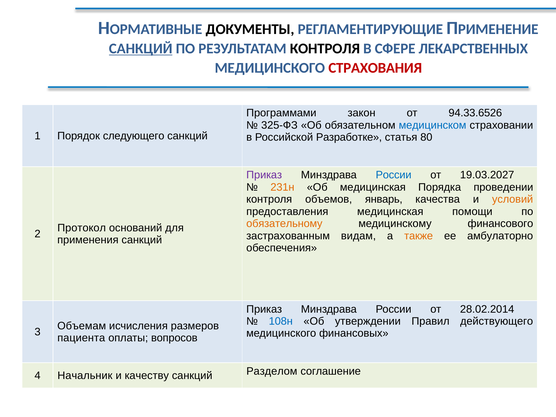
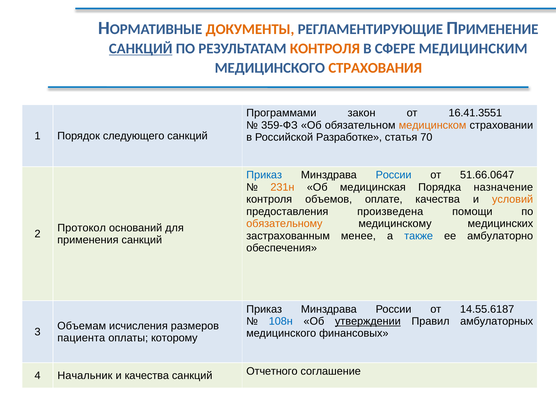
ДОКУМЕНТЫ colour: black -> orange
КОНТРОЛЯ at (325, 49) colour: black -> orange
ЛЕКАРСТВЕННЫХ: ЛЕКАРСТВЕННЫХ -> МЕДИЦИНСКИМ
СТРАХОВАНИЯ colour: red -> orange
94.33.6526: 94.33.6526 -> 16.41.3551
325-ФЗ: 325-ФЗ -> 359-ФЗ
медицинском colour: blue -> orange
80: 80 -> 70
Приказ at (264, 175) colour: purple -> blue
19.03.2027: 19.03.2027 -> 51.66.0647
проведении: проведении -> назначение
январь: январь -> оплате
предоставления медицинская: медицинская -> произведена
финансового: финансового -> медицинских
видам: видам -> менее
также colour: orange -> blue
28.02.2014: 28.02.2014 -> 14.55.6187
утверждении underline: none -> present
действующего: действующего -> амбулаторных
вопросов: вопросов -> которому
и качеству: качеству -> качества
Разделом: Разделом -> Отчетного
